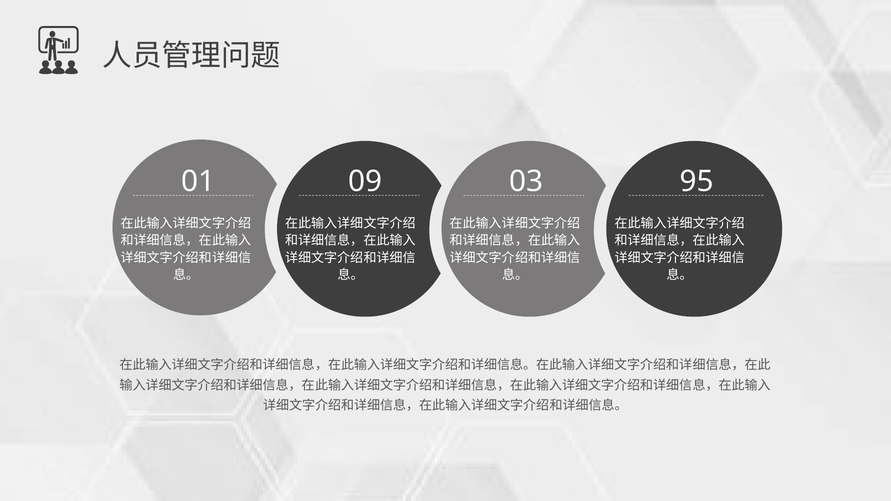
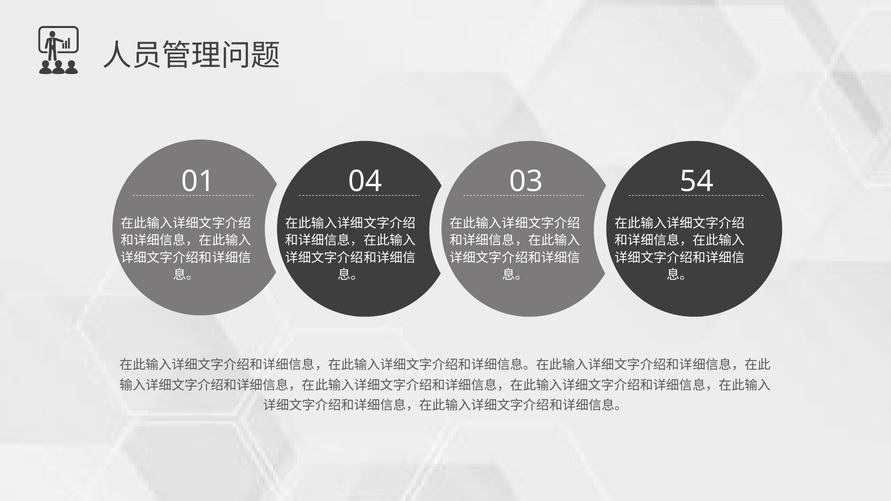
09: 09 -> 04
95: 95 -> 54
